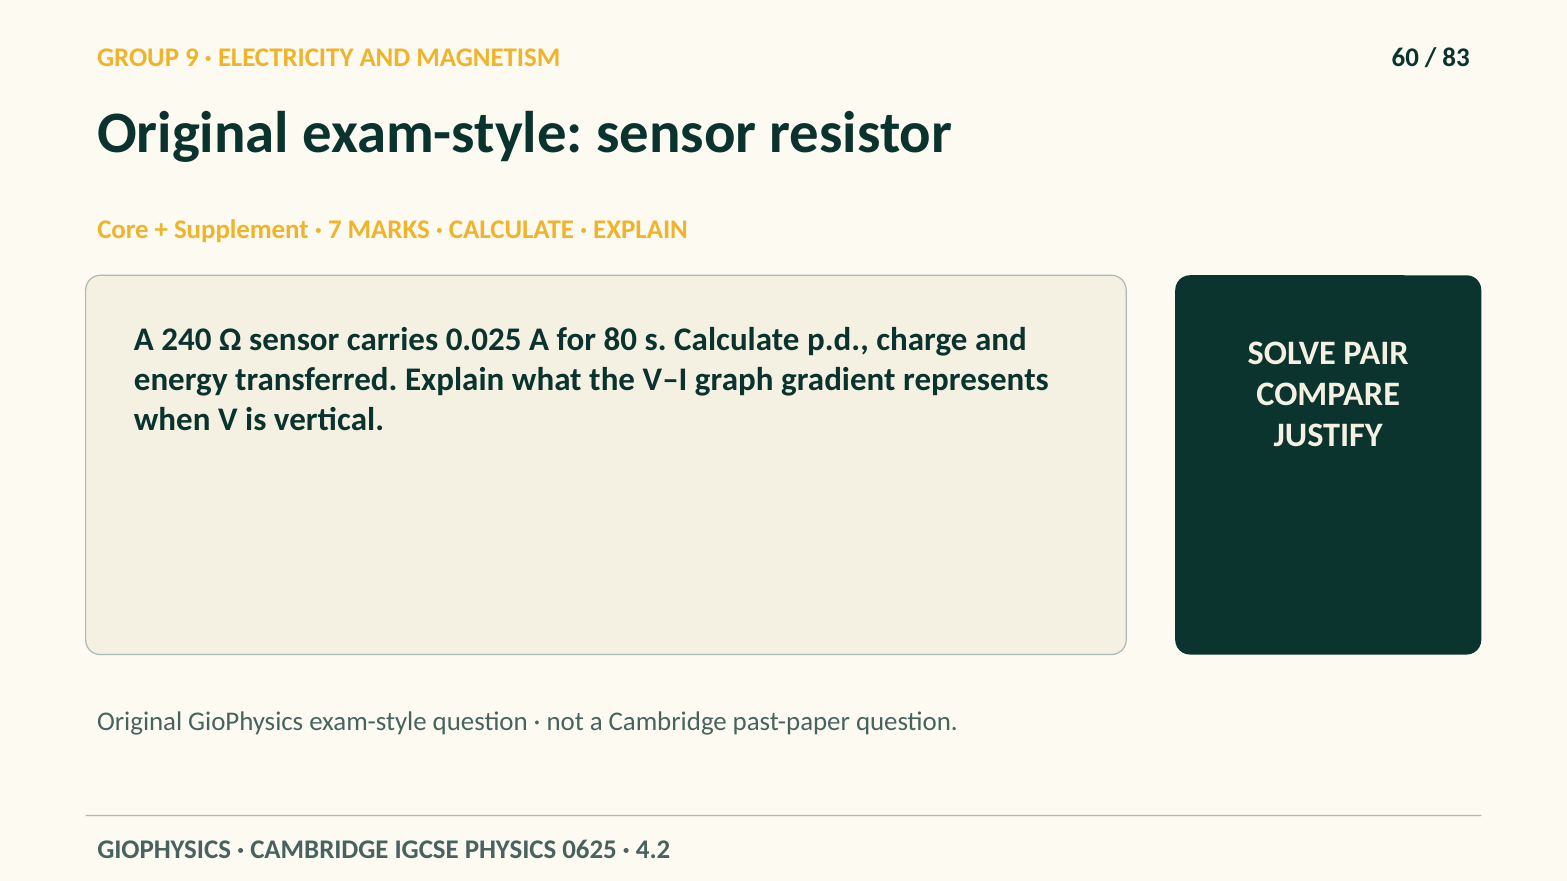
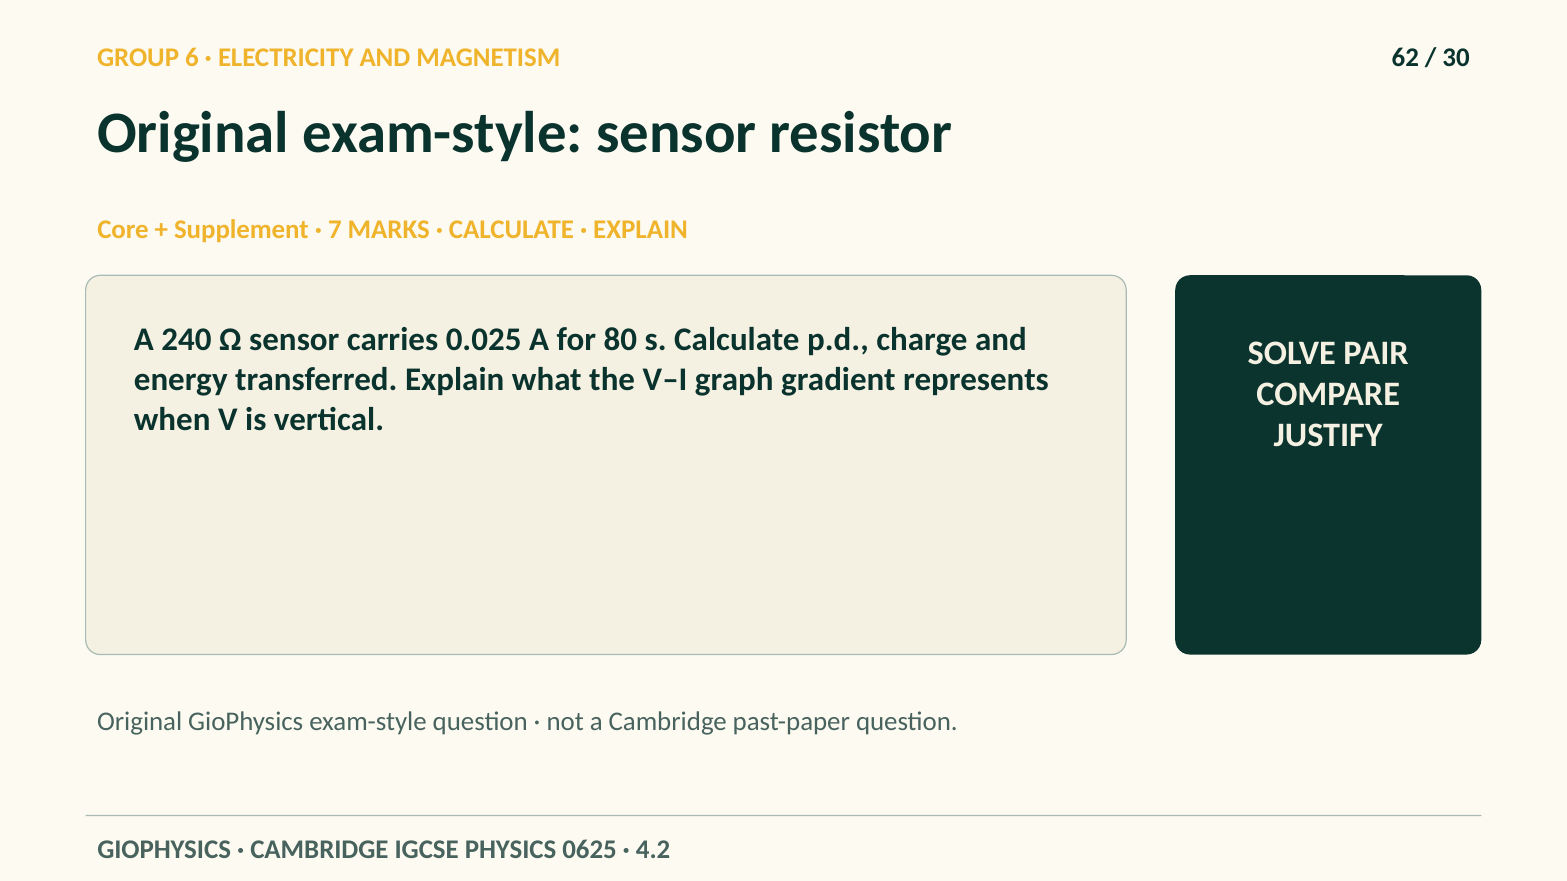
9: 9 -> 6
60: 60 -> 62
83: 83 -> 30
